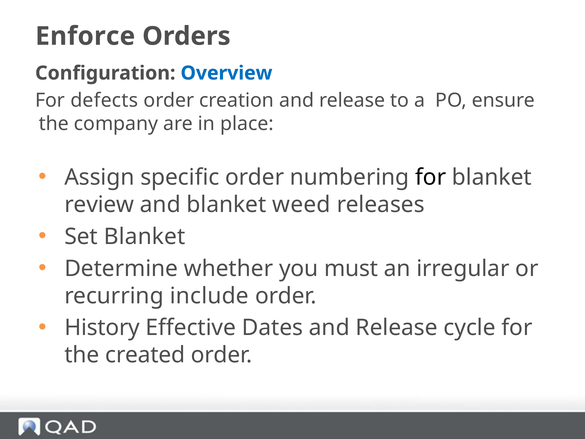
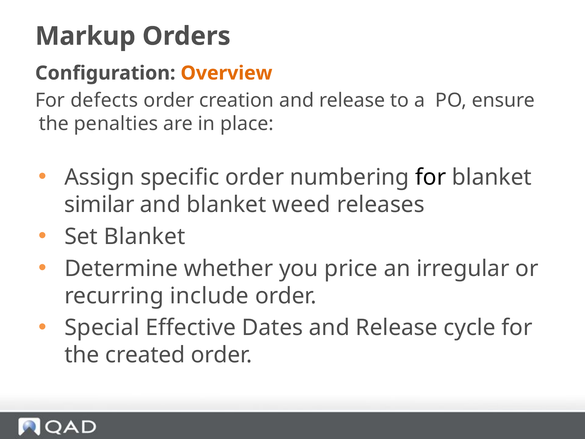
Enforce: Enforce -> Markup
Overview colour: blue -> orange
company: company -> penalties
review: review -> similar
must: must -> price
History: History -> Special
